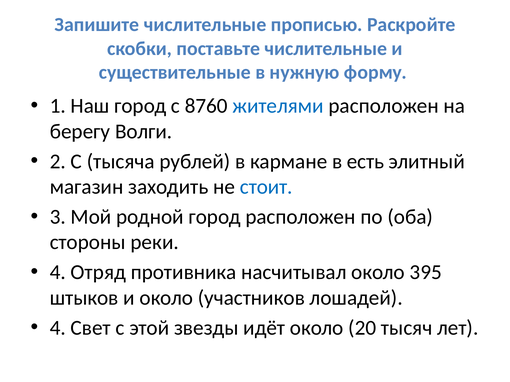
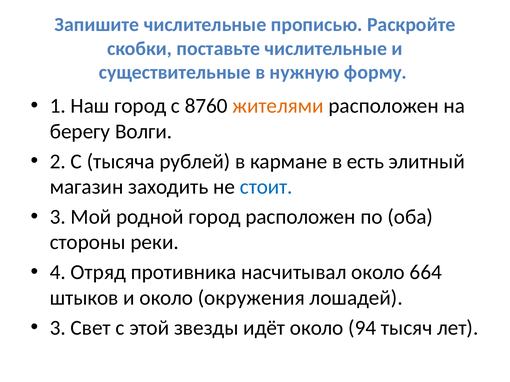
жителями colour: blue -> orange
395: 395 -> 664
участников: участников -> окружения
4 at (58, 328): 4 -> 3
20: 20 -> 94
